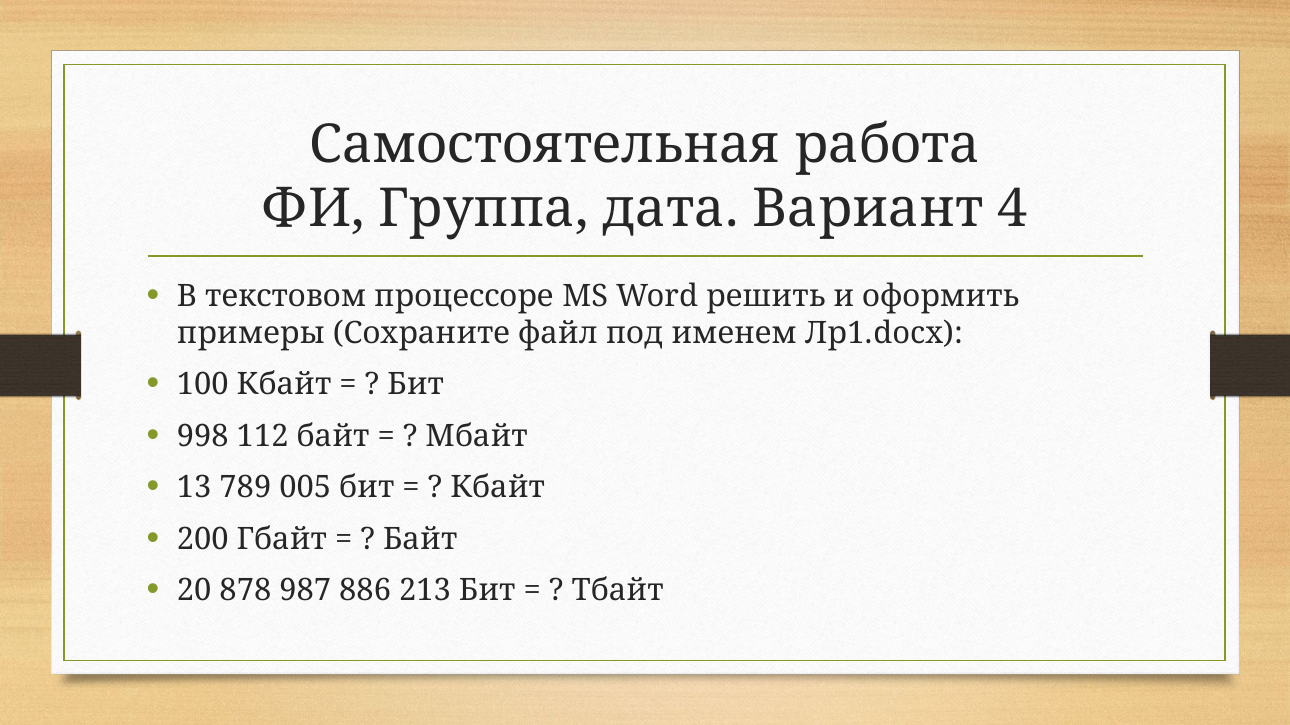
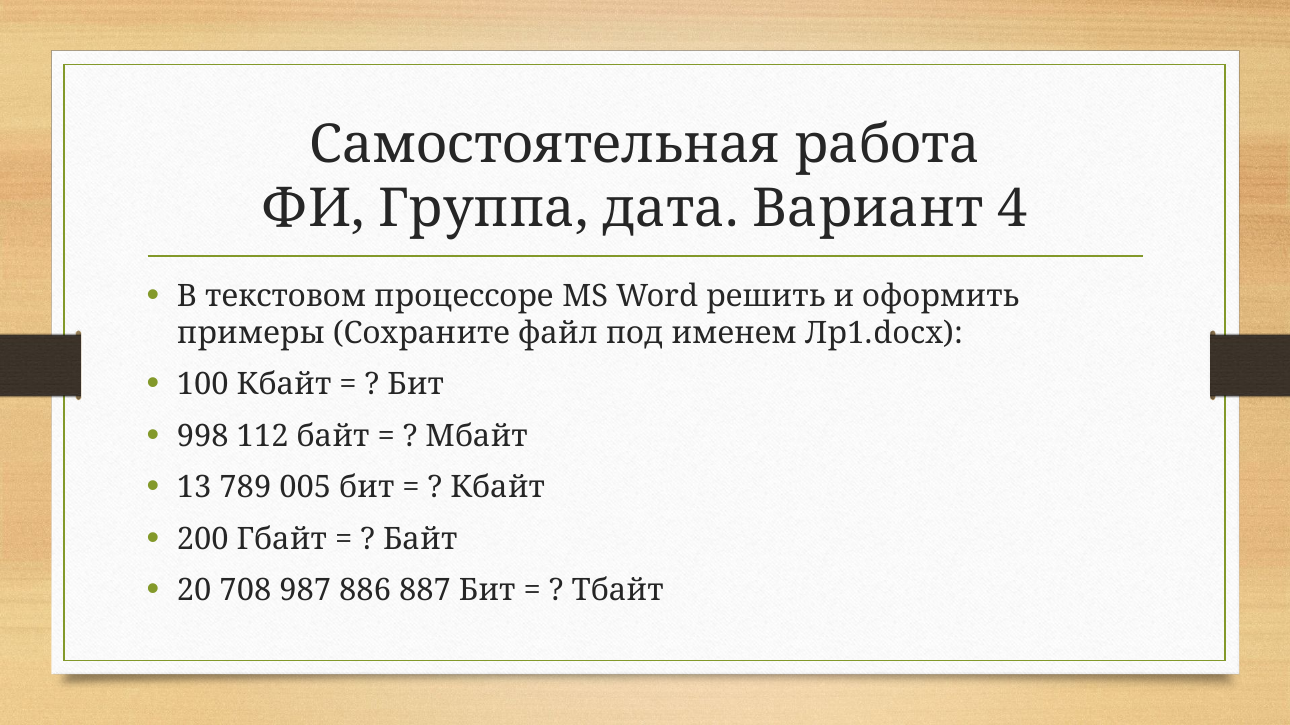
878: 878 -> 708
213: 213 -> 887
